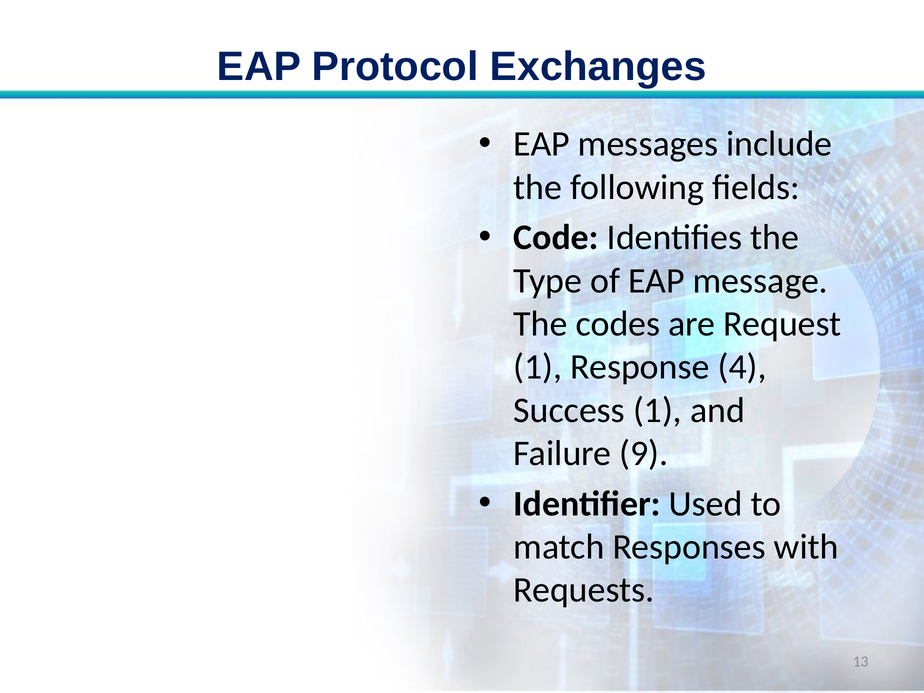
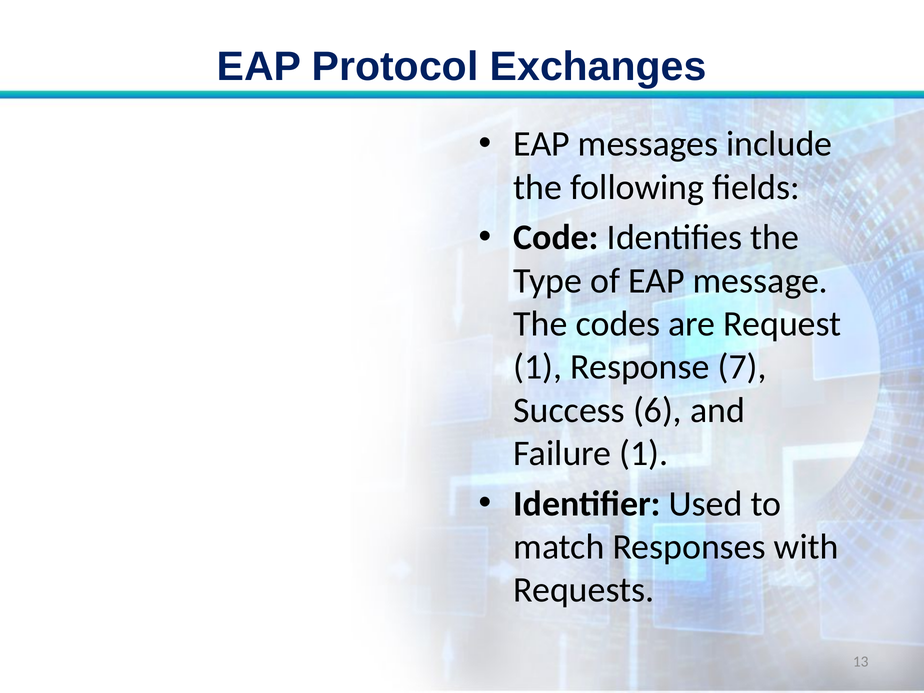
4: 4 -> 7
Success 1: 1 -> 6
Failure 9: 9 -> 1
